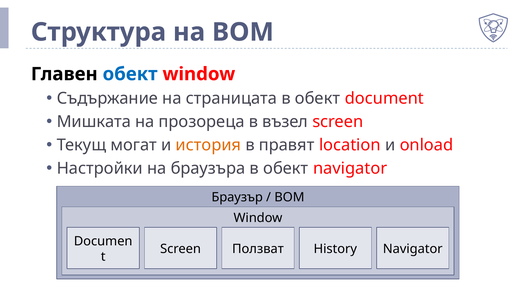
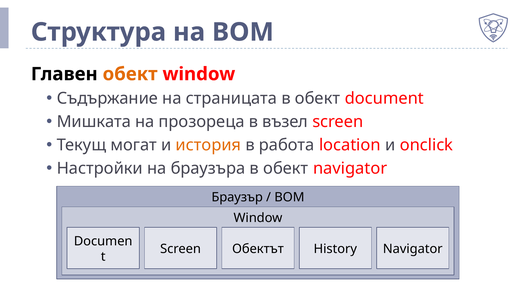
обект at (130, 74) colour: blue -> orange
правят: правят -> работа
onload: onload -> onclick
Ползват: Ползват -> Обектът
